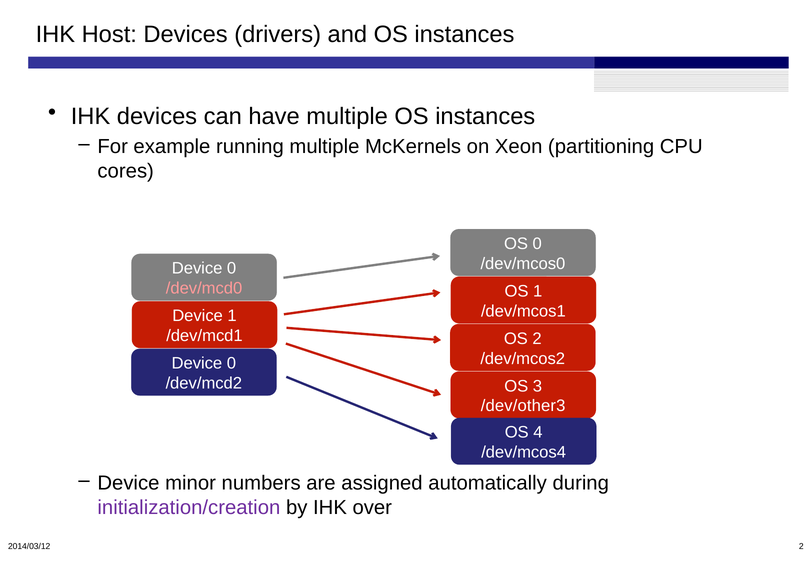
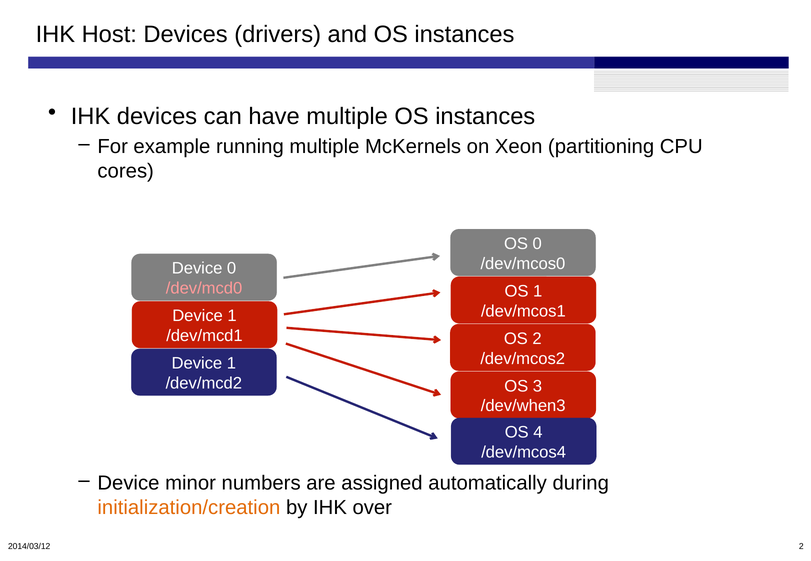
0 at (231, 364): 0 -> 1
/dev/other3: /dev/other3 -> /dev/when3
initialization/creation colour: purple -> orange
